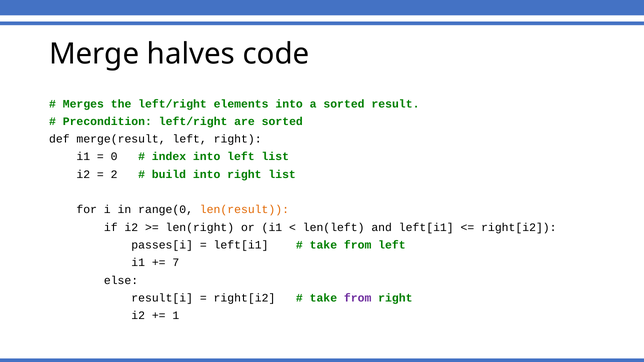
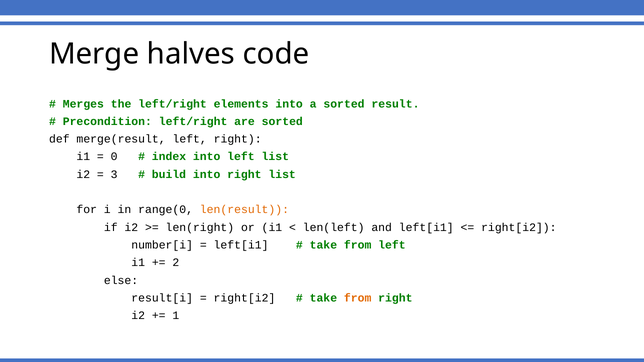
2: 2 -> 3
passes[i: passes[i -> number[i
7: 7 -> 2
from at (358, 298) colour: purple -> orange
